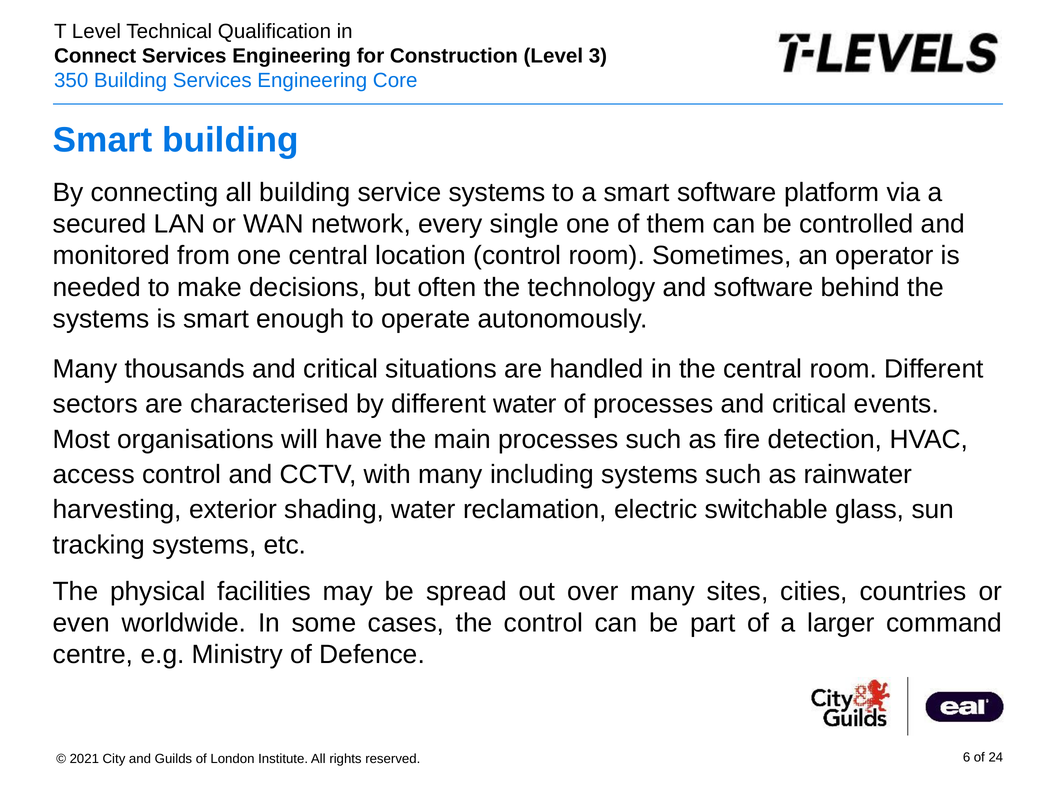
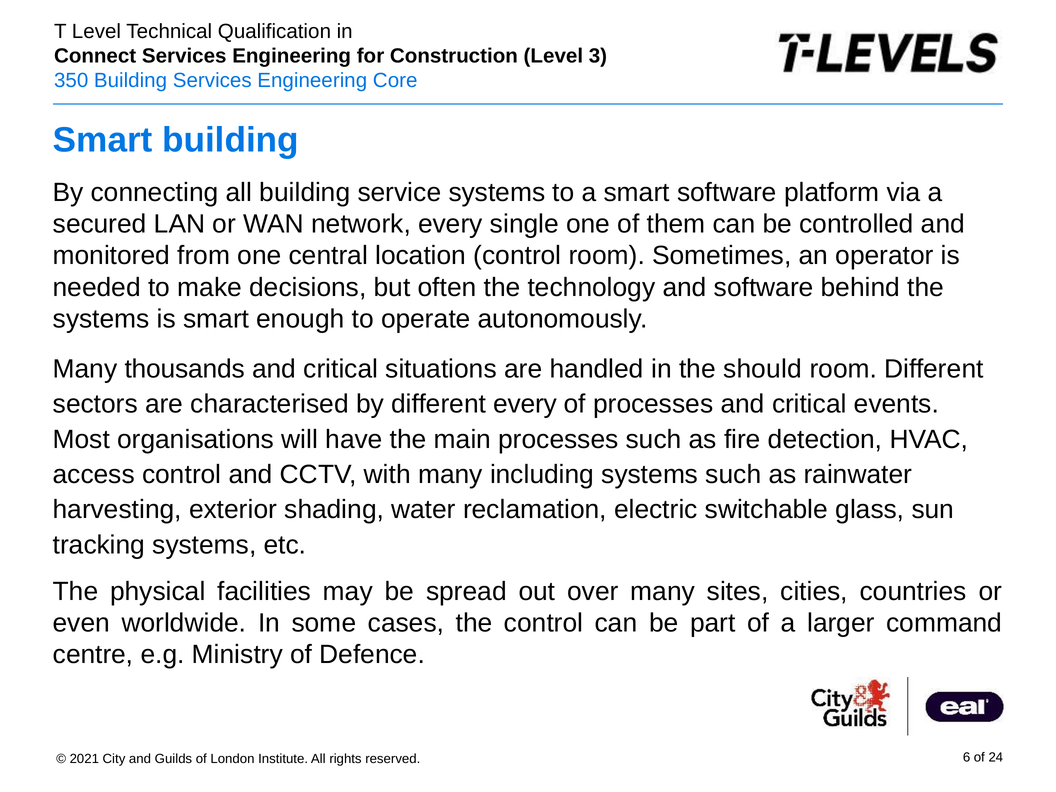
the central: central -> should
different water: water -> every
